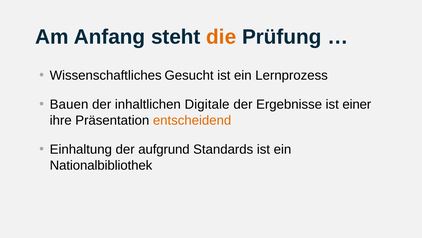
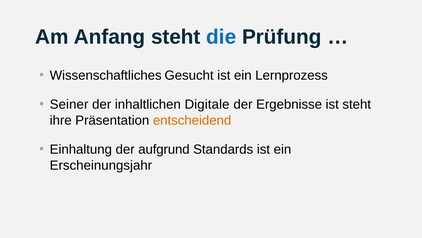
die colour: orange -> blue
Bauen: Bauen -> Seiner
ist einer: einer -> steht
Nationalbibliothek: Nationalbibliothek -> Erscheinungsjahr
